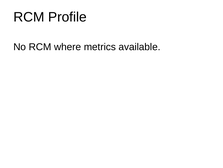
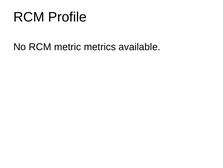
where: where -> metric
